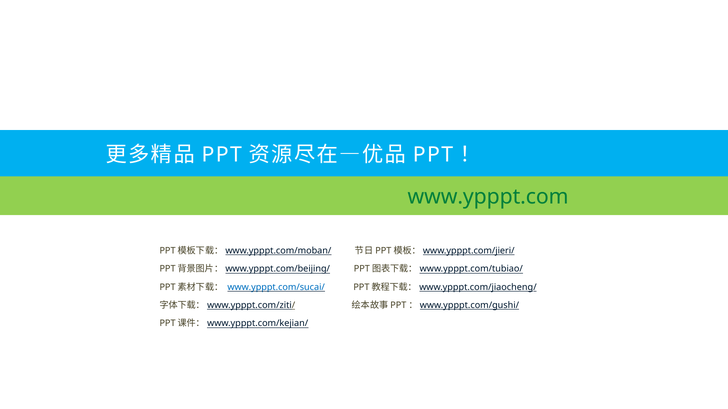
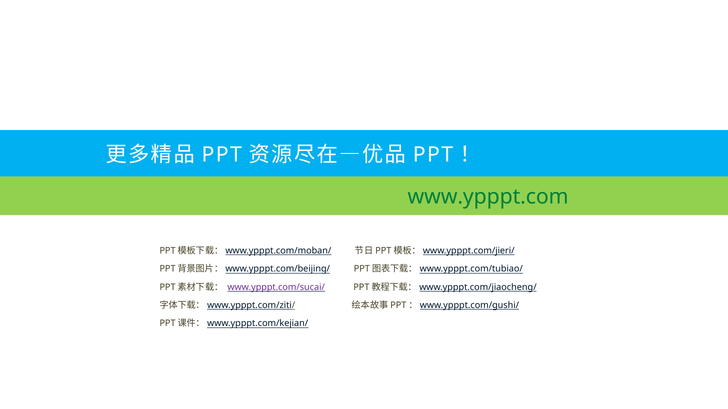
www.ypppt.com/sucai/ colour: blue -> purple
